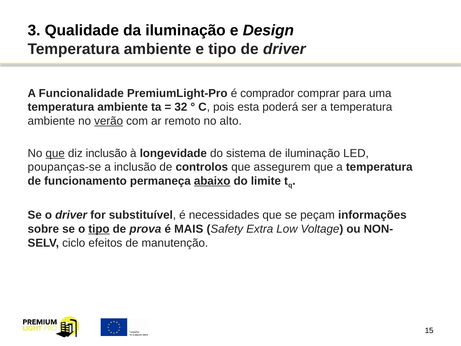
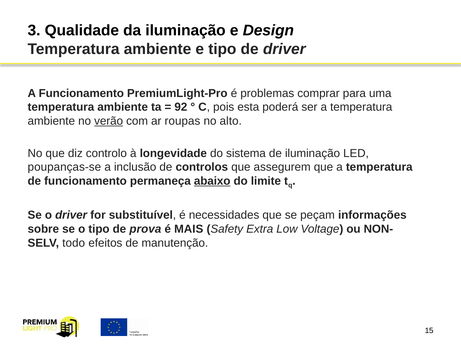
A Funcionalidade: Funcionalidade -> Funcionamento
comprador: comprador -> problemas
32: 32 -> 92
remoto: remoto -> roupas
que at (55, 153) underline: present -> none
diz inclusão: inclusão -> controlo
tipo at (99, 229) underline: present -> none
ciclo: ciclo -> todo
